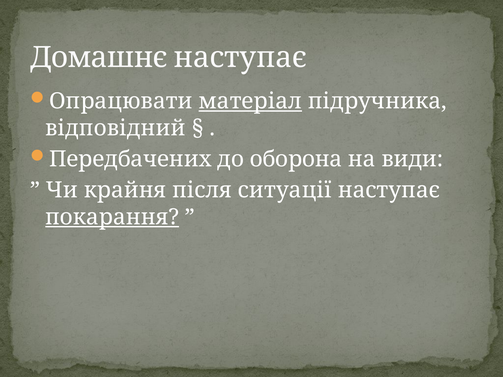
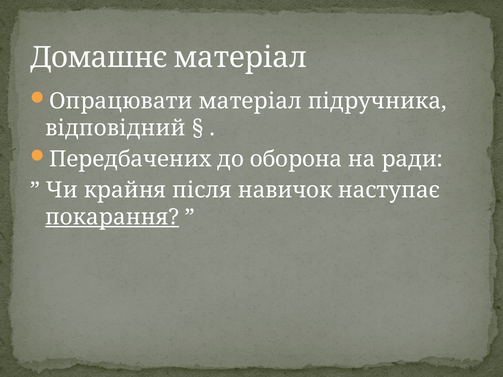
Домашнє наступає: наступає -> матеріал
матеріал at (250, 101) underline: present -> none
види: види -> ради
ситуації: ситуації -> навичок
